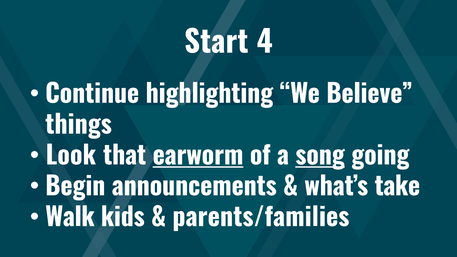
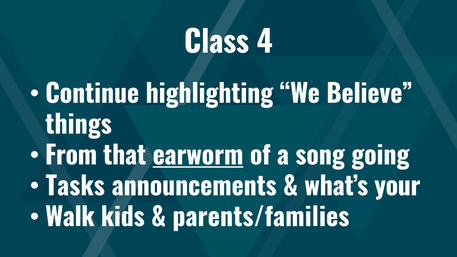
Start: Start -> Class
Look: Look -> From
song underline: present -> none
Begin: Begin -> Tasks
take: take -> your
